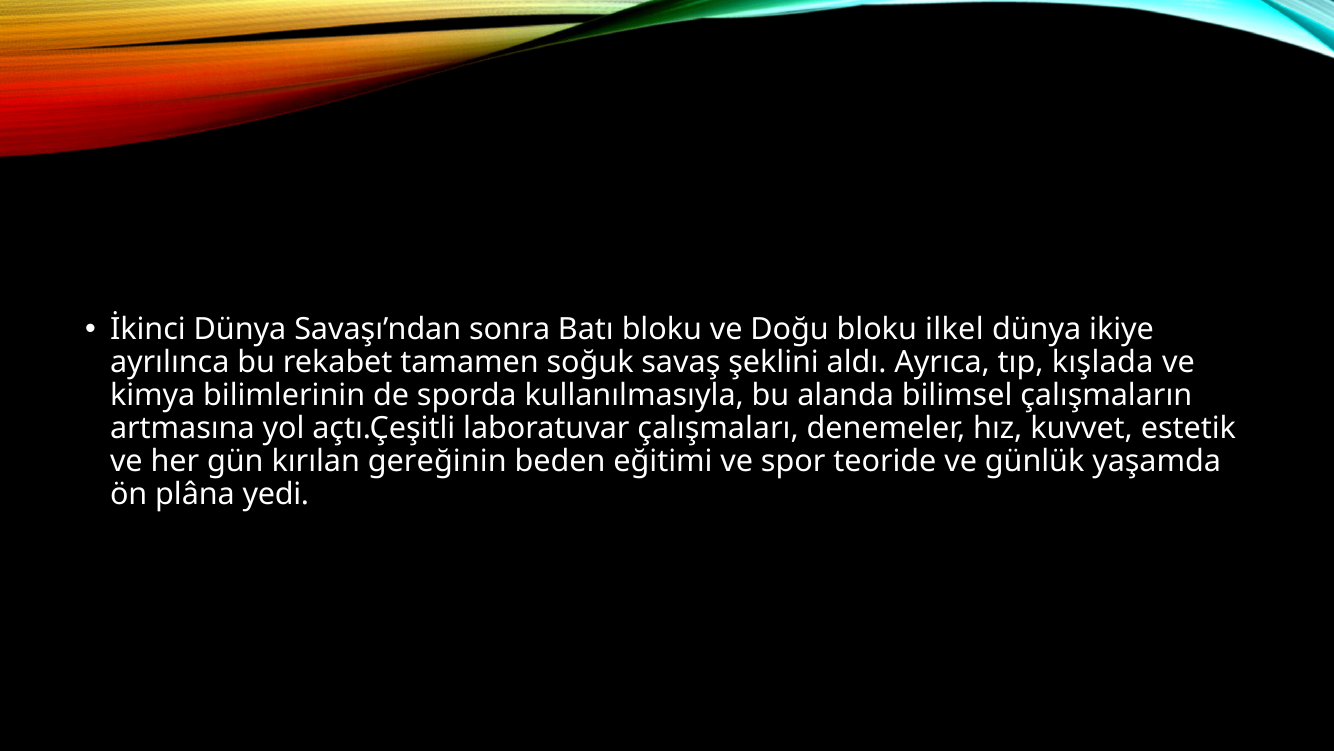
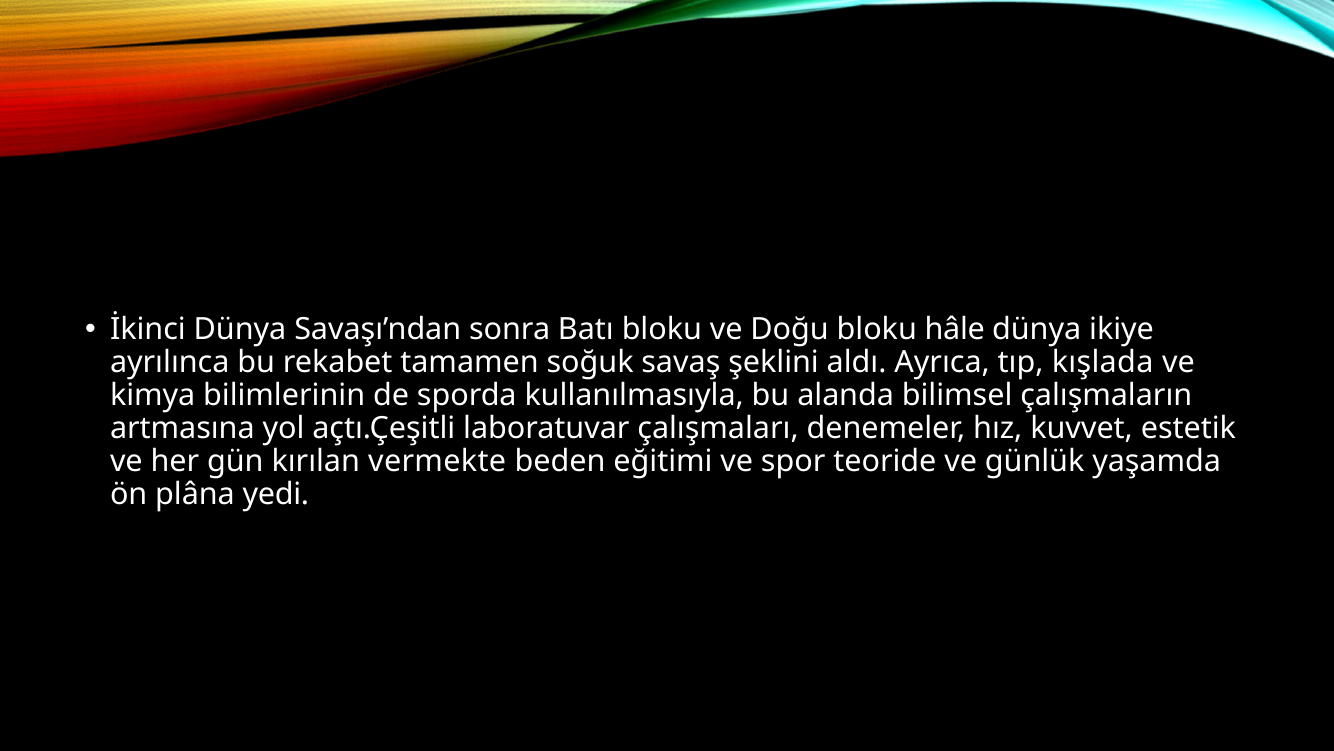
ilkel: ilkel -> hâle
gereğinin: gereğinin -> vermekte
